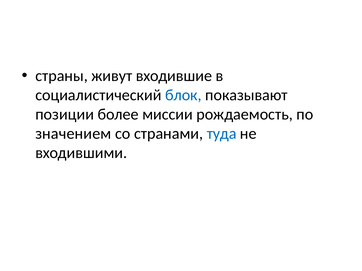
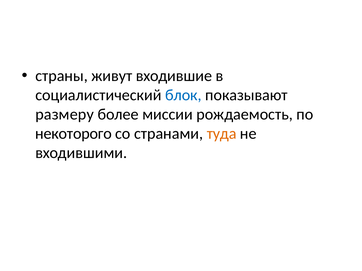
позиции: позиции -> размеру
значением: значением -> некоторого
туда colour: blue -> orange
